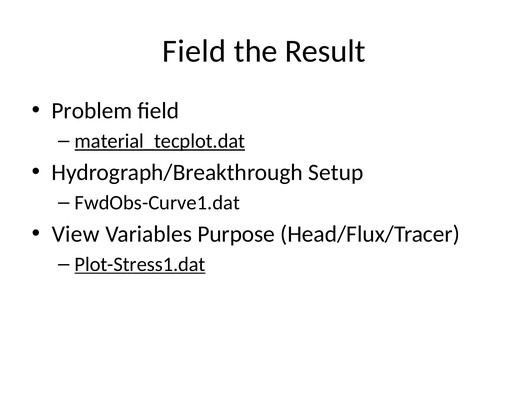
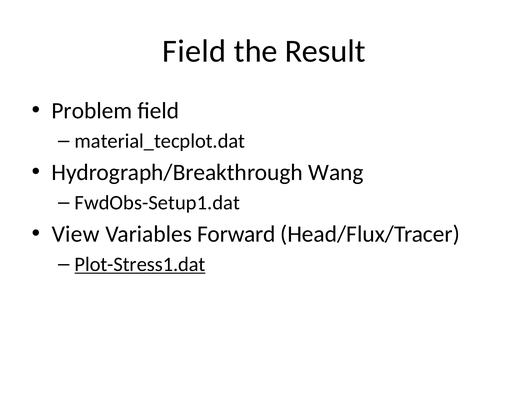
material_tecplot.dat underline: present -> none
Setup: Setup -> Wang
FwdObs-Curve1.dat: FwdObs-Curve1.dat -> FwdObs-Setup1.dat
Purpose: Purpose -> Forward
